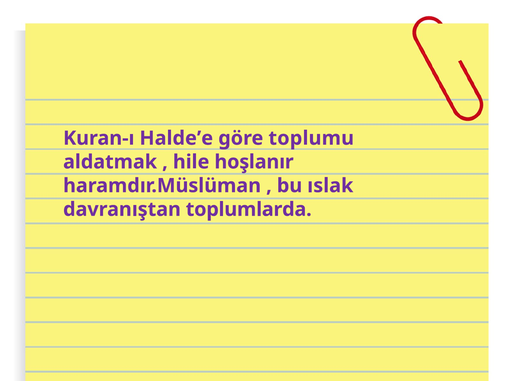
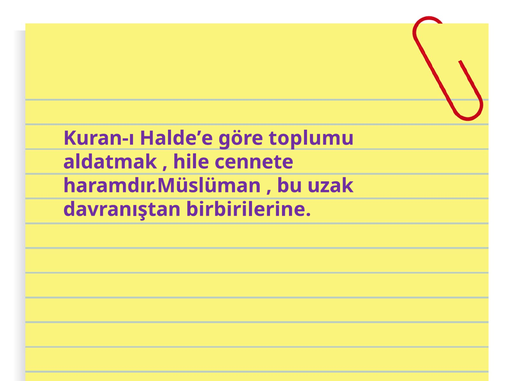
hoşlanır: hoşlanır -> cennete
ıslak: ıslak -> uzak
toplumlarda: toplumlarda -> birbirilerine
